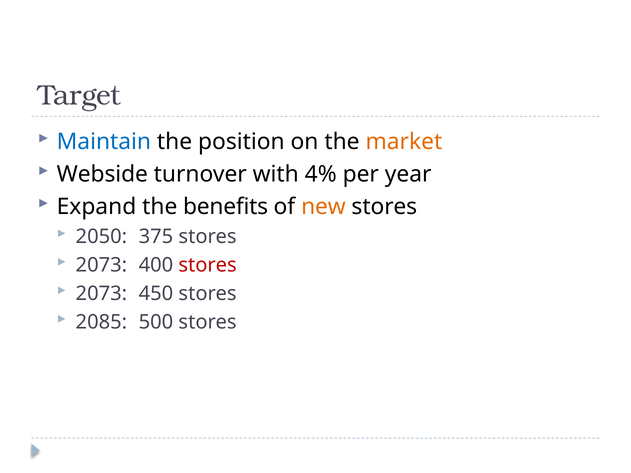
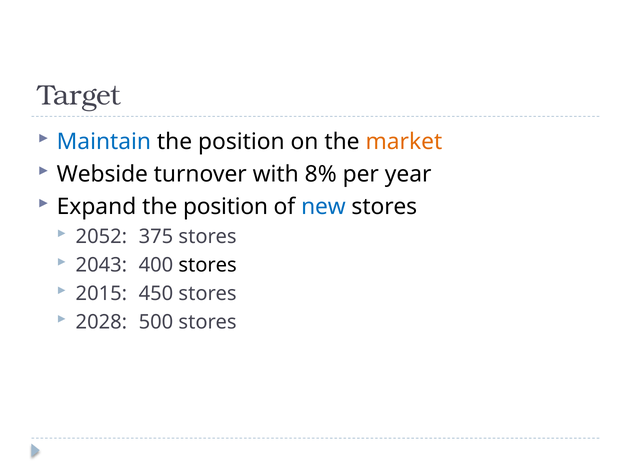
4%: 4% -> 8%
Expand the benefits: benefits -> position
new colour: orange -> blue
2050: 2050 -> 2052
2073 at (101, 265): 2073 -> 2043
stores at (208, 265) colour: red -> black
2073 at (101, 294): 2073 -> 2015
2085: 2085 -> 2028
